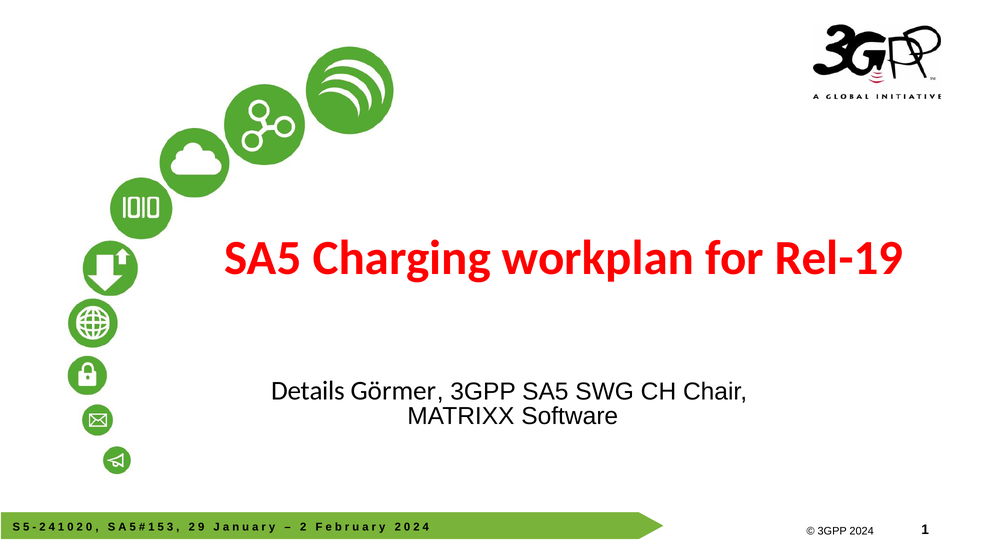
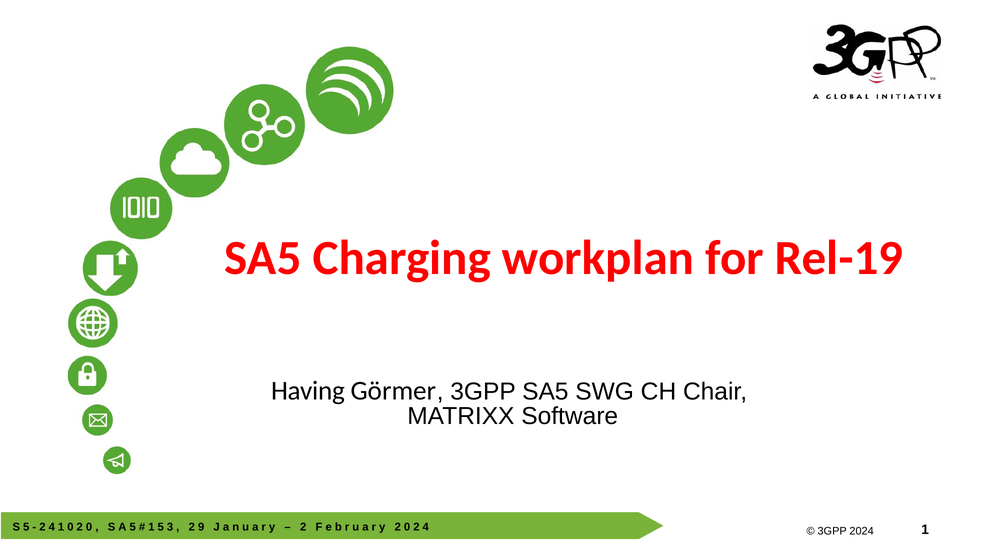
Details: Details -> Having
